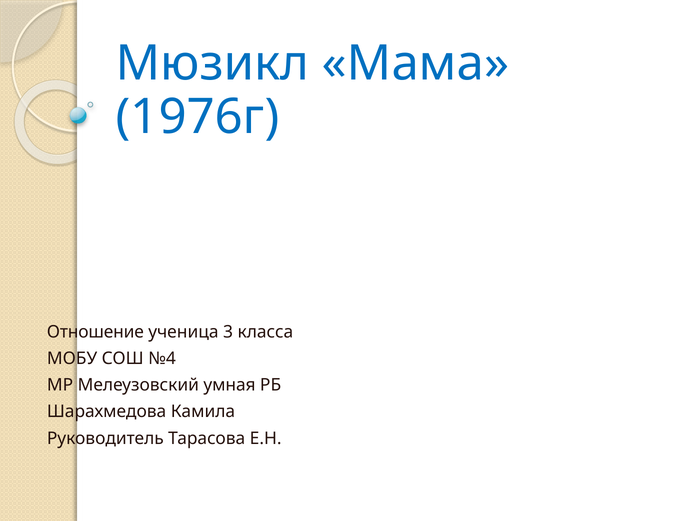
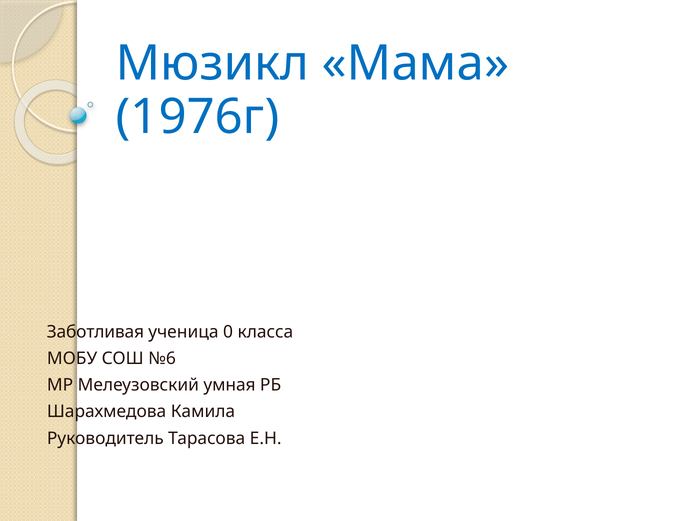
Отношение: Отношение -> Заботливая
3: 3 -> 0
№4: №4 -> №6
